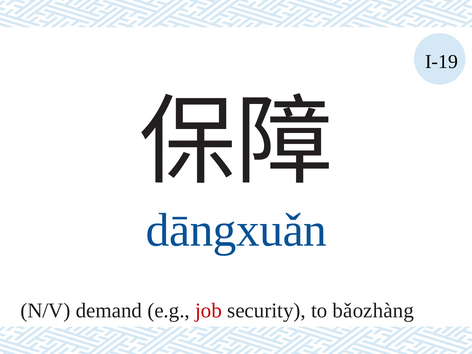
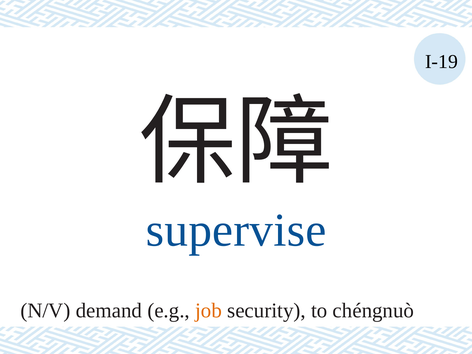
dāngxuǎn: dāngxuǎn -> supervise
job colour: red -> orange
bǎozhàng: bǎozhàng -> chéngnuò
